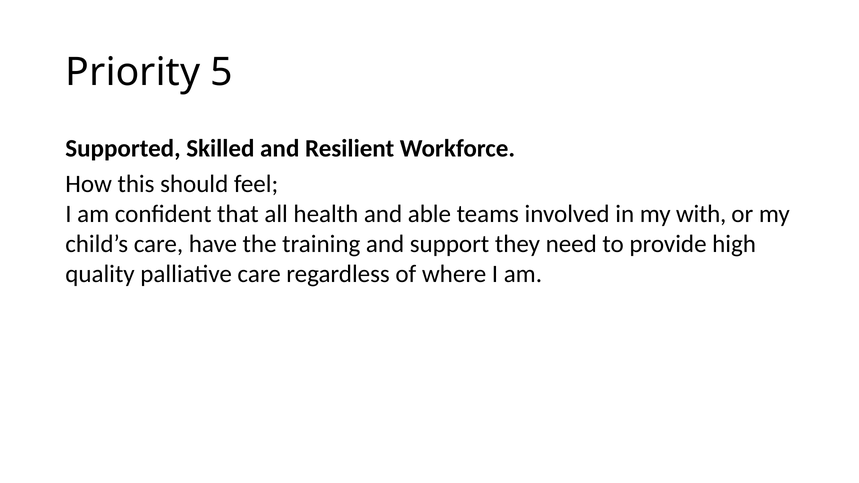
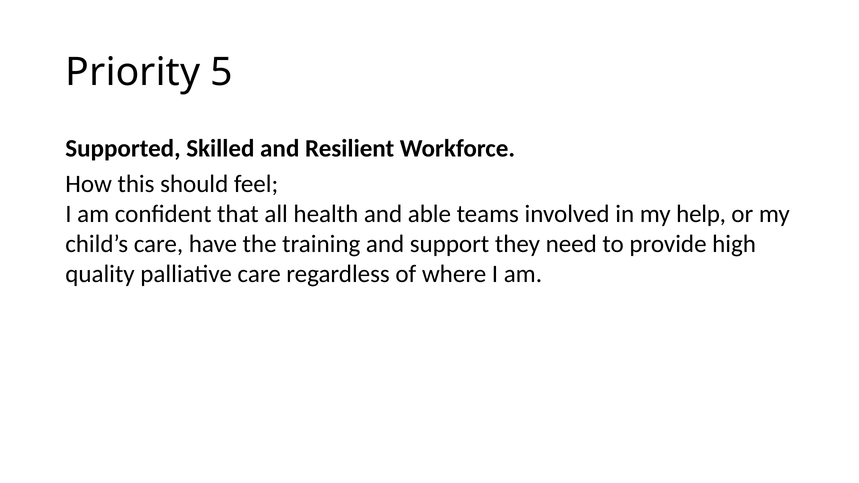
with: with -> help
